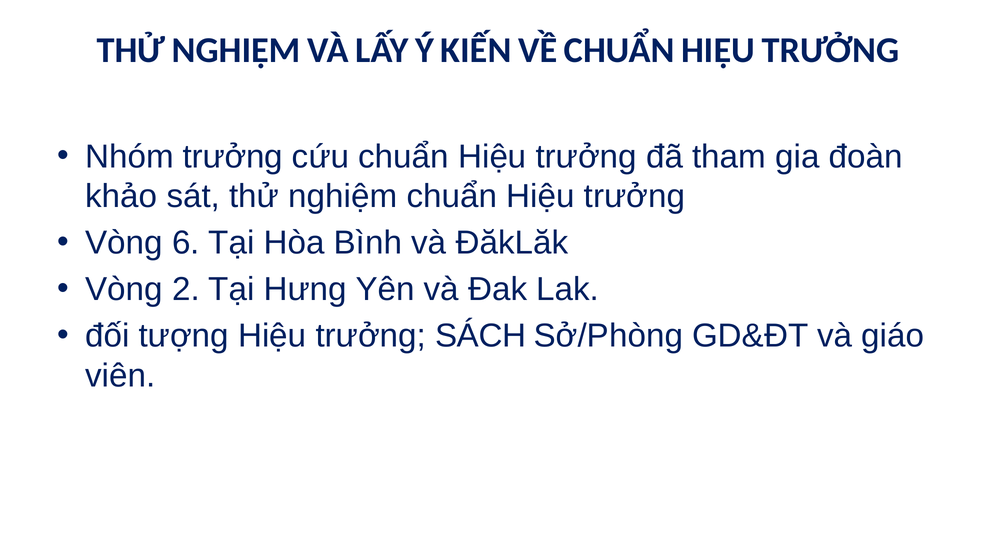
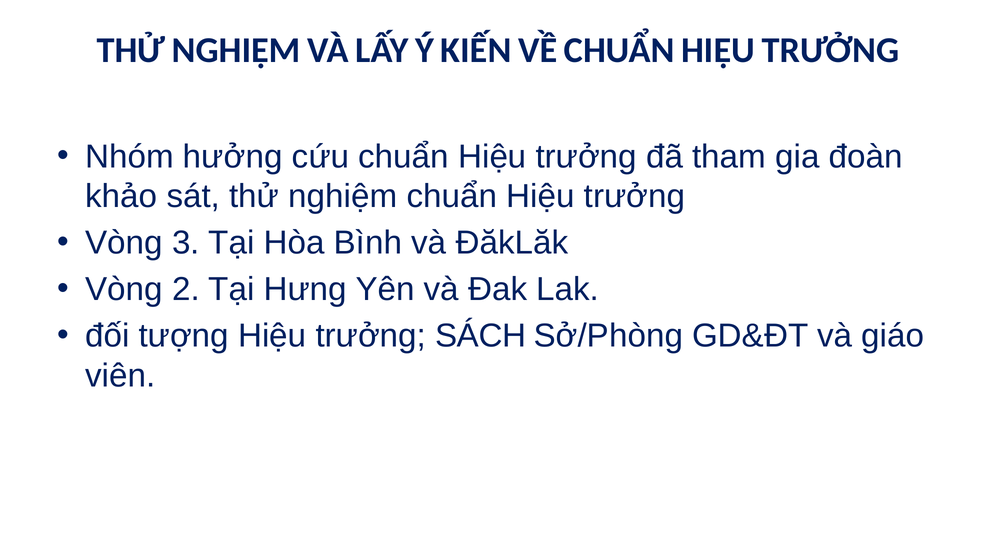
Nhóm trưởng: trưởng -> hưởng
6: 6 -> 3
